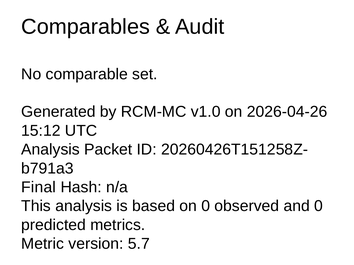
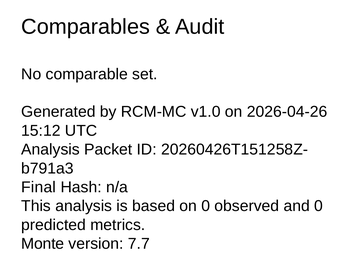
Metric: Metric -> Monte
5.7: 5.7 -> 7.7
